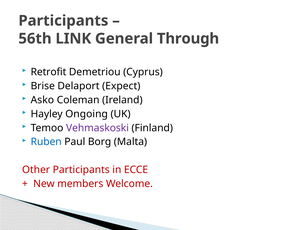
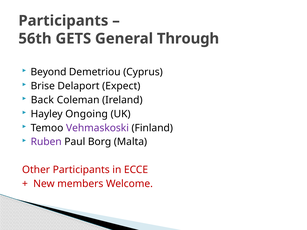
LINK: LINK -> GETS
Retrofit: Retrofit -> Beyond
Asko: Asko -> Back
Ruben colour: blue -> purple
